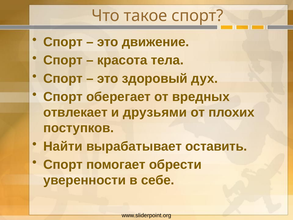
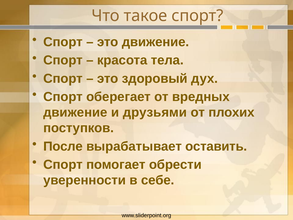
отвлекает at (75, 112): отвлекает -> движение
Найти: Найти -> После
